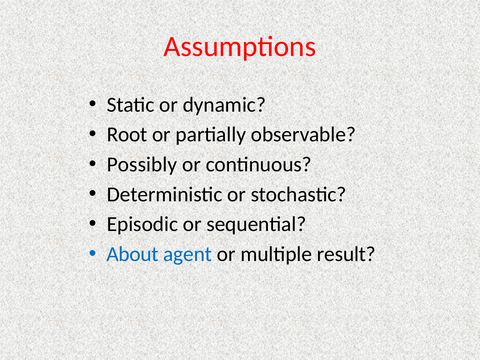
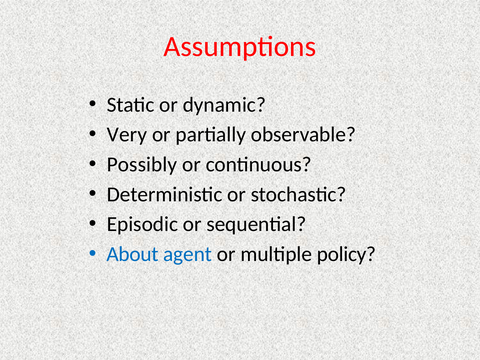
Root: Root -> Very
result: result -> policy
